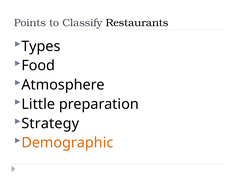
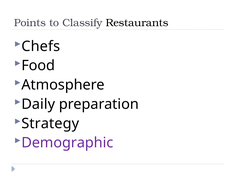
Types: Types -> Chefs
Little: Little -> Daily
Demographic colour: orange -> purple
